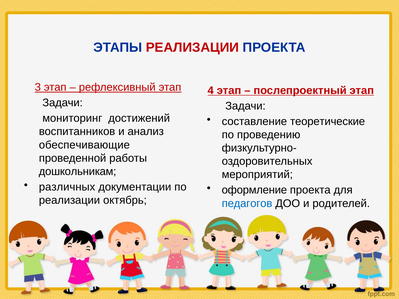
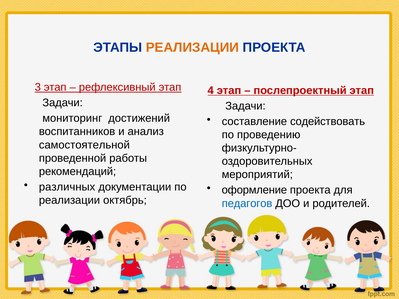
РЕАЛИЗАЦИИ at (192, 47) colour: red -> orange
теоретические: теоретические -> содействовать
обеспечивающие: обеспечивающие -> самостоятельной
дошкольникам: дошкольникам -> рекомендаций
